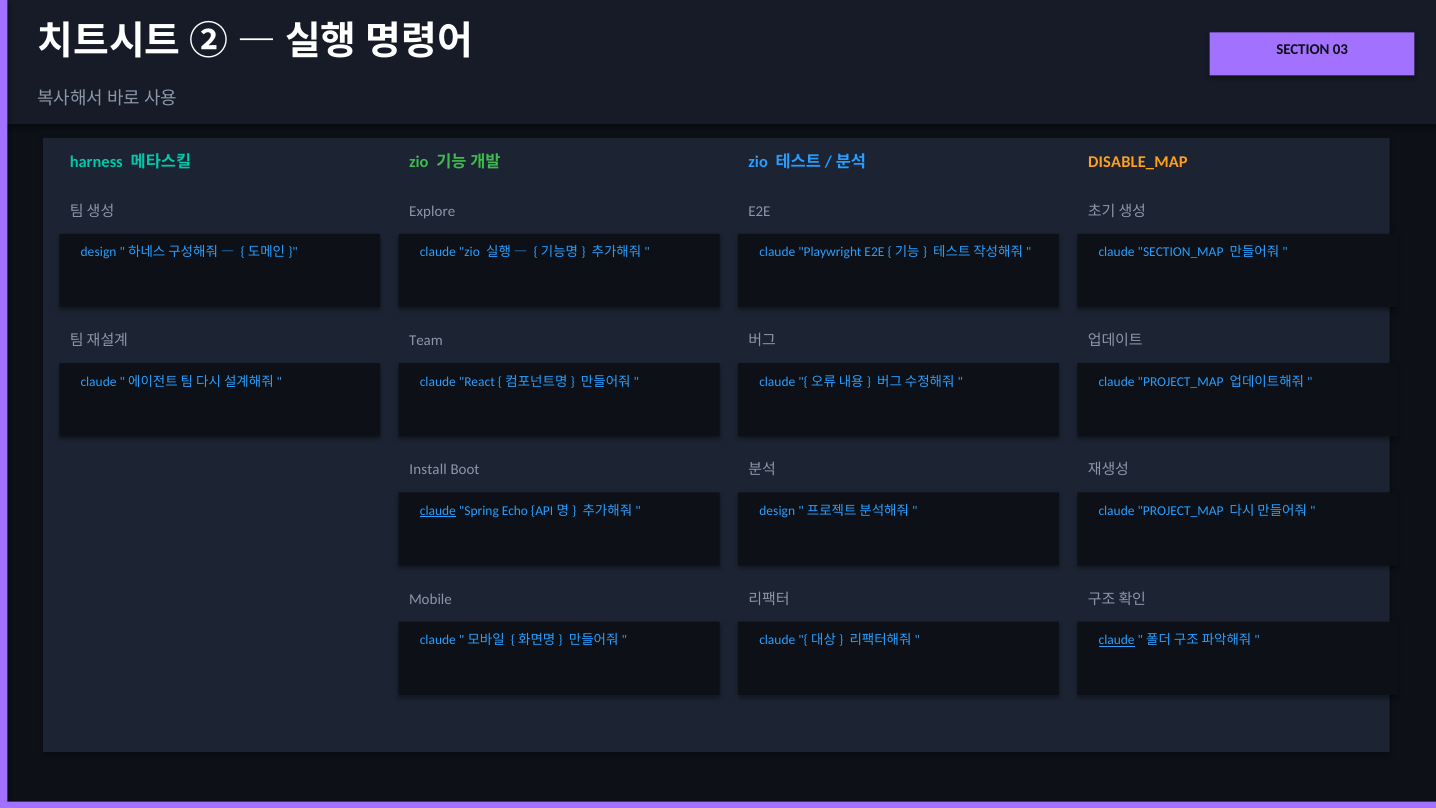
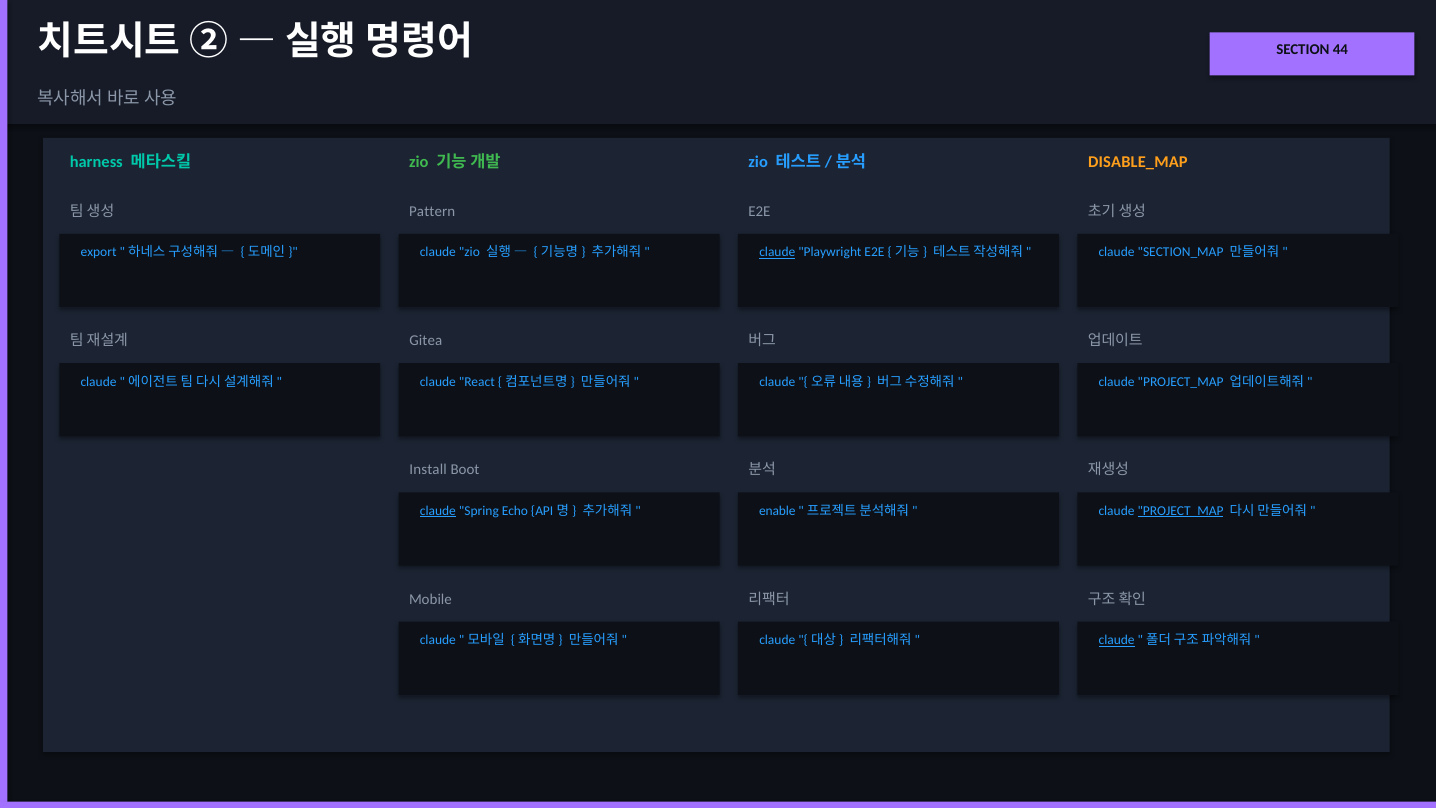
03: 03 -> 44
Explore: Explore -> Pattern
design at (99, 252): design -> export
claude at (777, 252) underline: none -> present
Team: Team -> Gitea
design at (777, 511): design -> enable
PROJECT_MAP at (1181, 511) underline: none -> present
